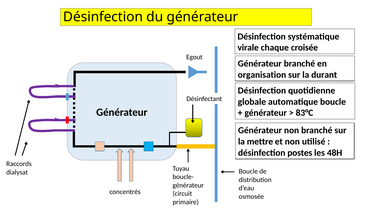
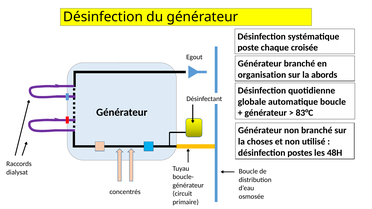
virale: virale -> poste
durant: durant -> abords
mettre: mettre -> choses
